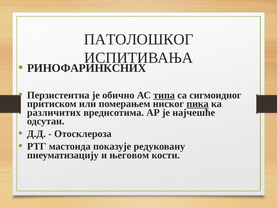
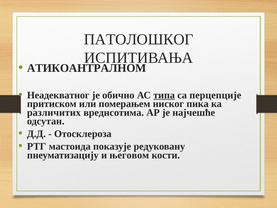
РИНОФАРИНКСНИХ: РИНОФАРИНКСНИХ -> АТИКОАНТРАЛНОМ
Перзистентна: Перзистентна -> Неадекватног
сигмоидног: сигмоидног -> перцепције
пика underline: present -> none
